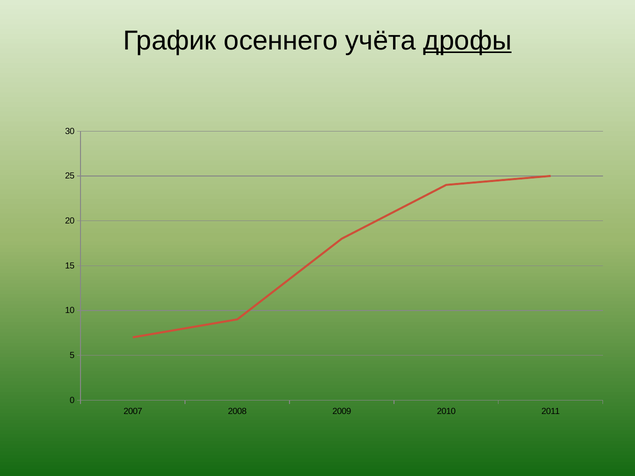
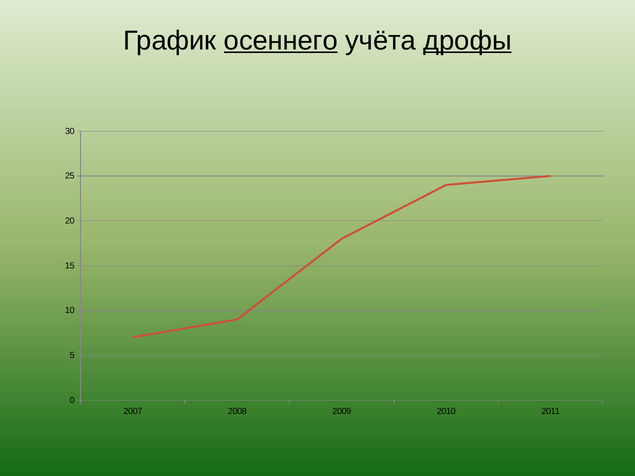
осеннего underline: none -> present
